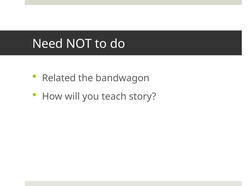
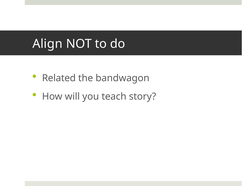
Need: Need -> Align
